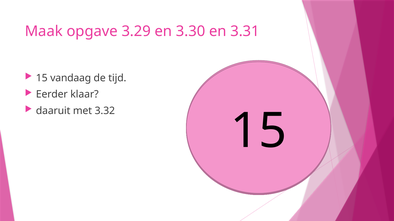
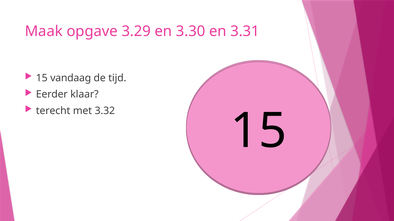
daaruit: daaruit -> terecht
